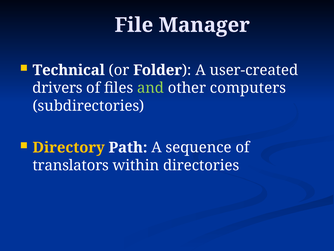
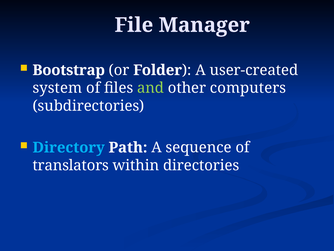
Technical: Technical -> Bootstrap
drivers: drivers -> system
Directory colour: yellow -> light blue
